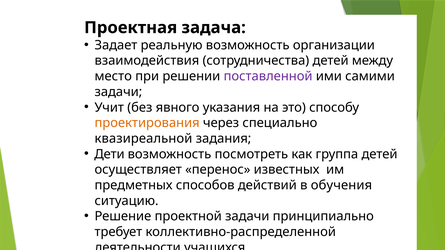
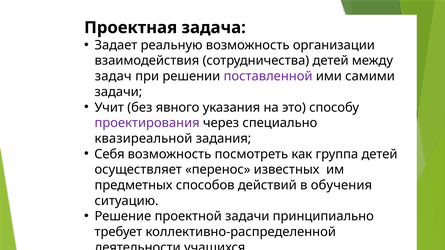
место: место -> задач
проектирования colour: orange -> purple
Дети: Дети -> Себя
